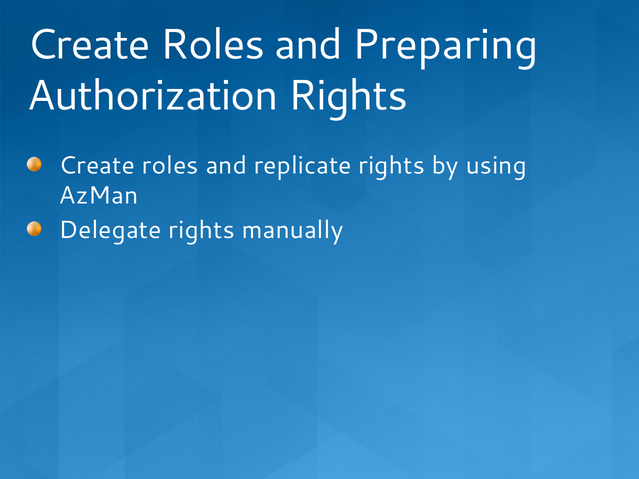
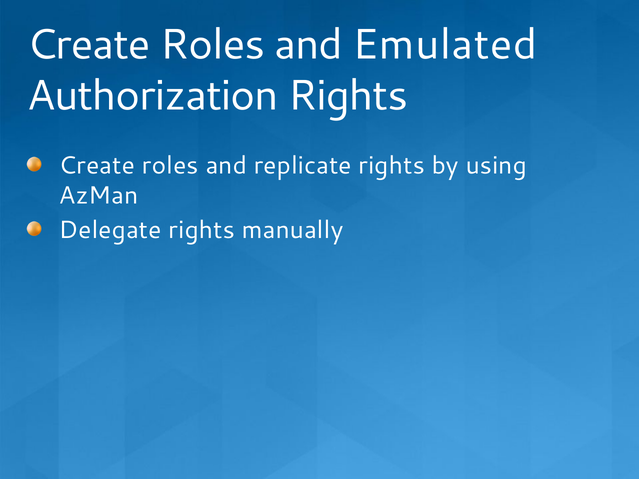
Preparing: Preparing -> Emulated
